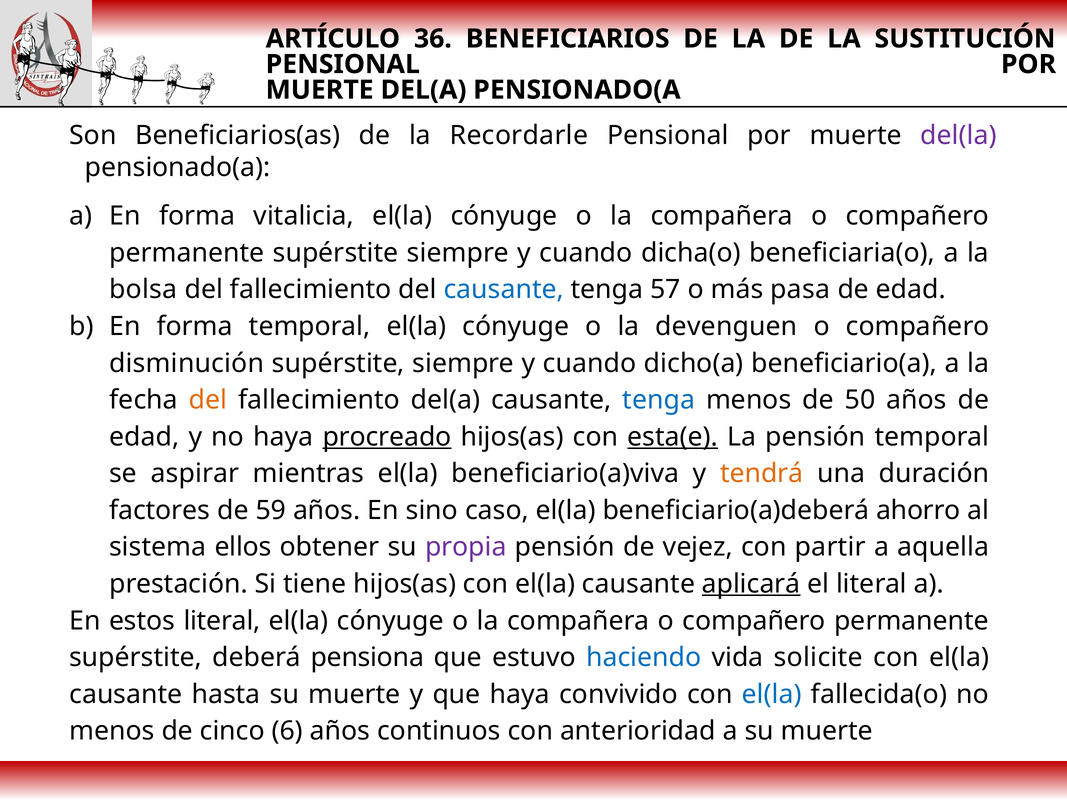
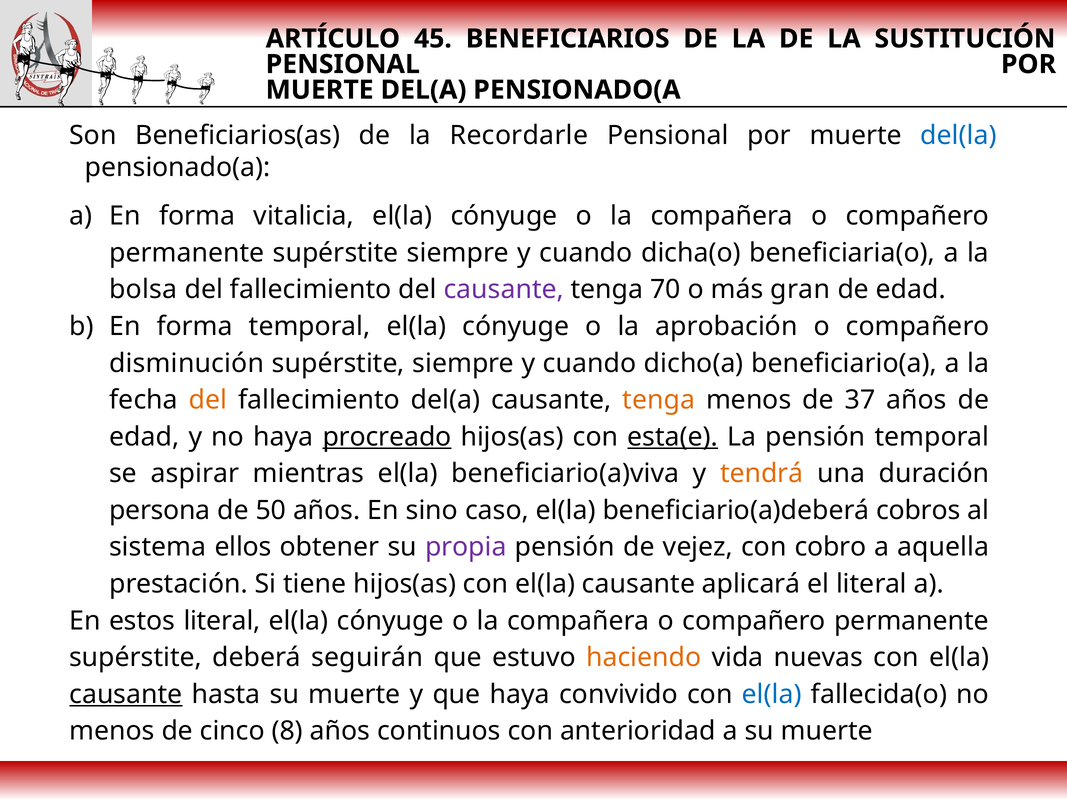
36: 36 -> 45
del(la colour: purple -> blue
causante at (504, 290) colour: blue -> purple
57: 57 -> 70
pasa: pasa -> gran
devenguen: devenguen -> aprobación
tenga at (659, 400) colour: blue -> orange
50: 50 -> 37
factores: factores -> persona
59: 59 -> 50
ahorro: ahorro -> cobros
partir: partir -> cobro
aplicará underline: present -> none
pensiona: pensiona -> seguirán
haciendo colour: blue -> orange
solicite: solicite -> nuevas
causante at (126, 695) underline: none -> present
6: 6 -> 8
